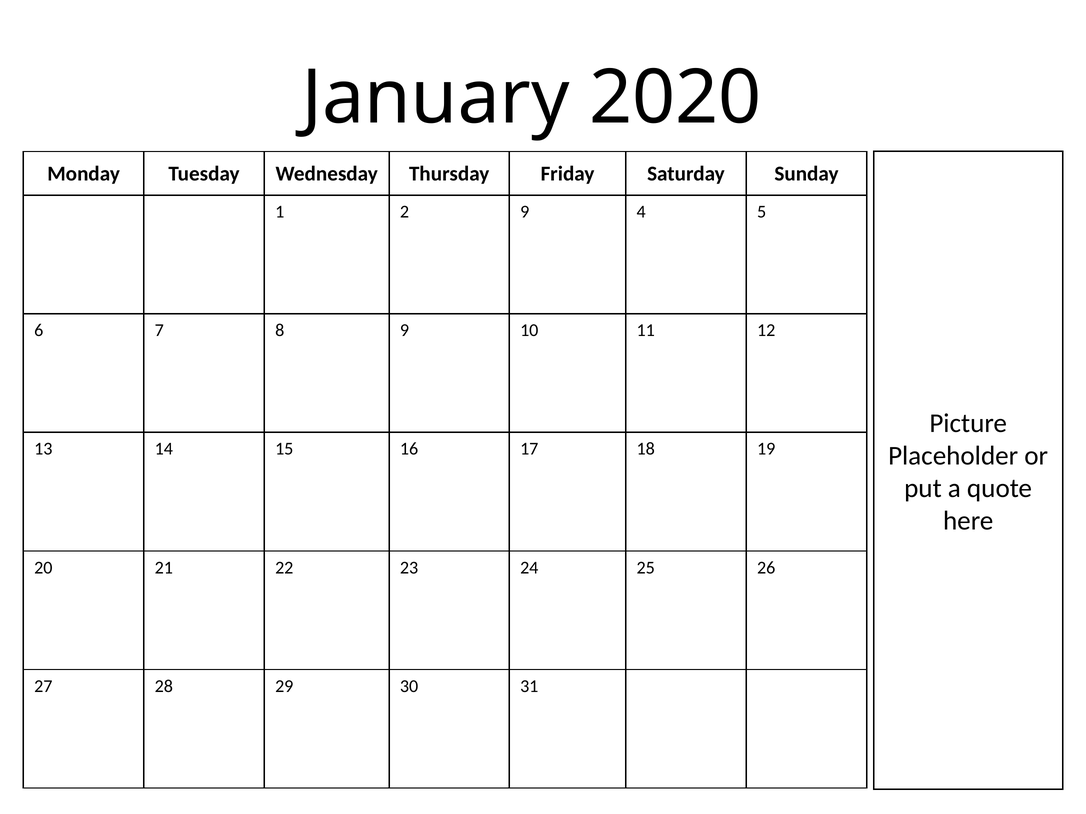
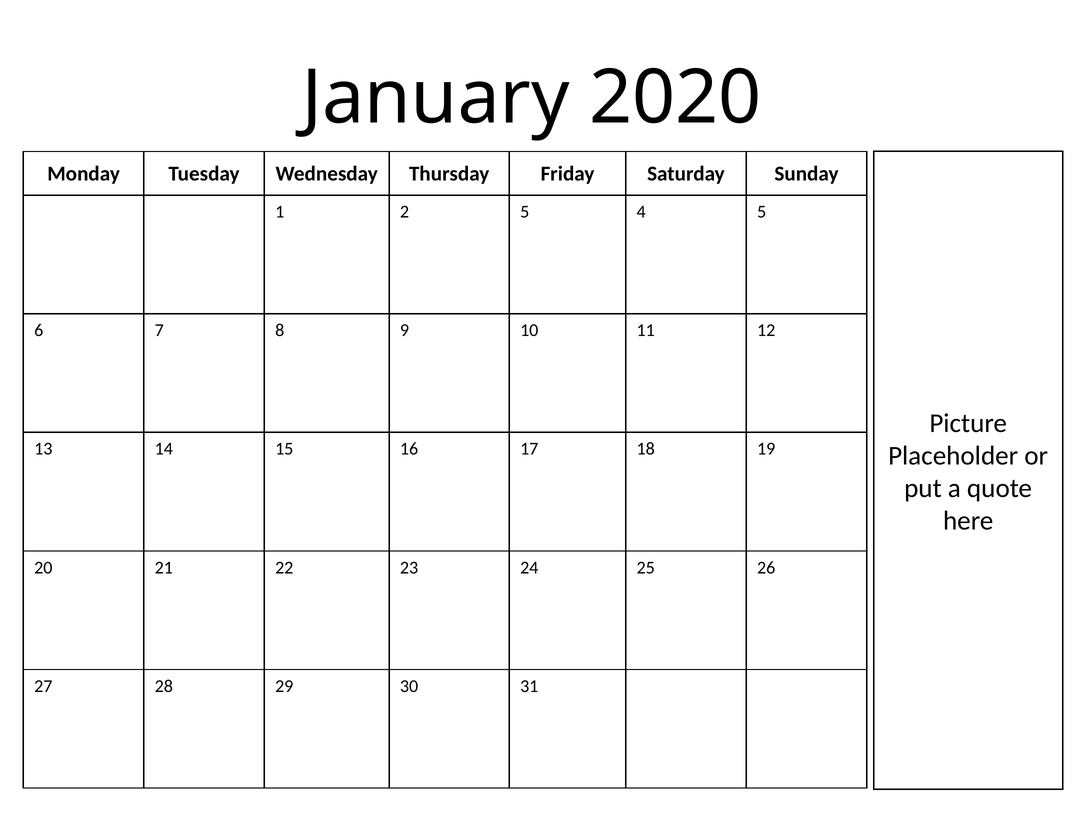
2 9: 9 -> 5
